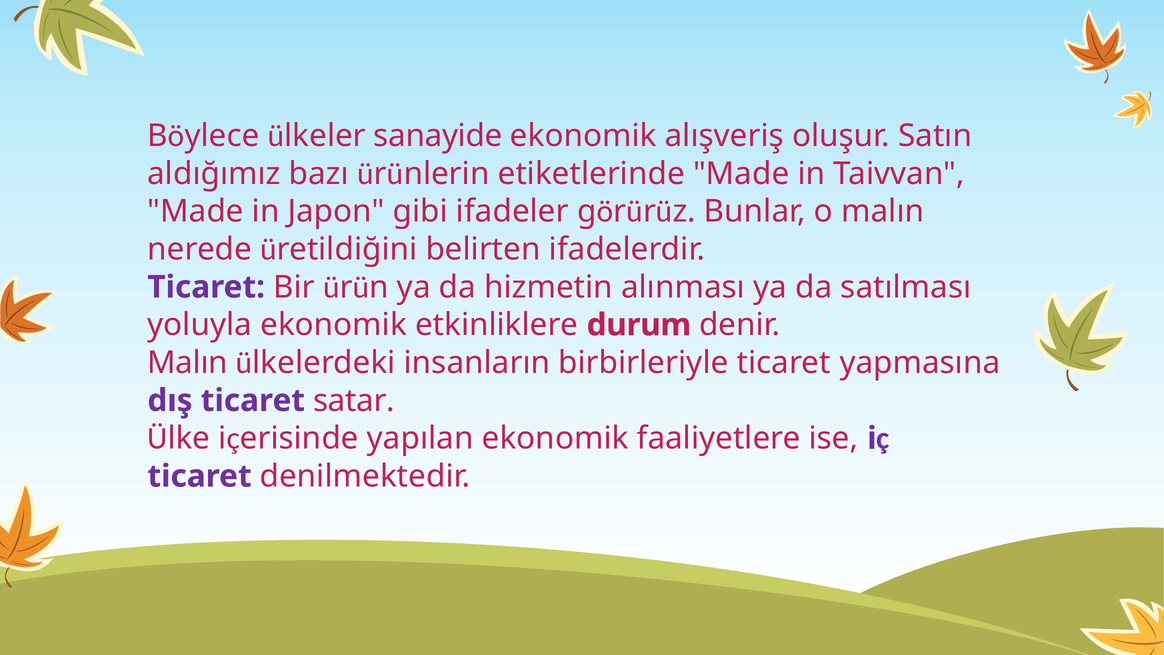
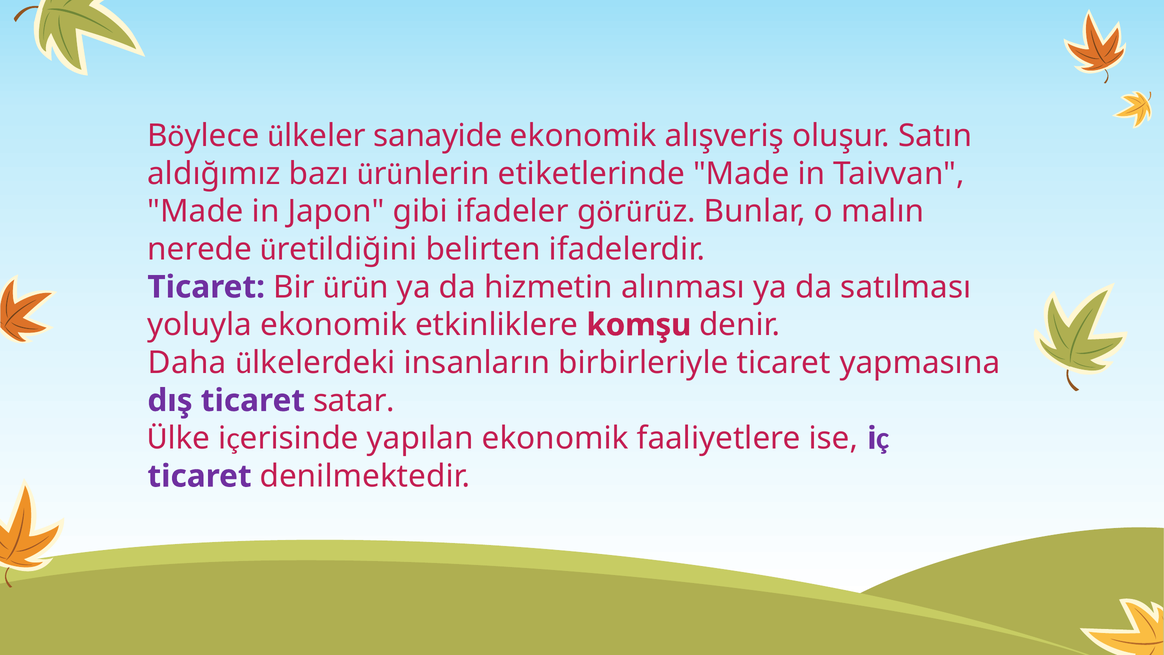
durum: durum -> komşu
Malın at (188, 363): Malın -> Daha
